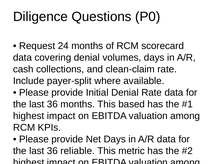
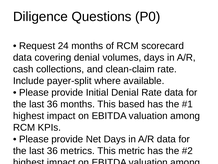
reliable: reliable -> metrics
